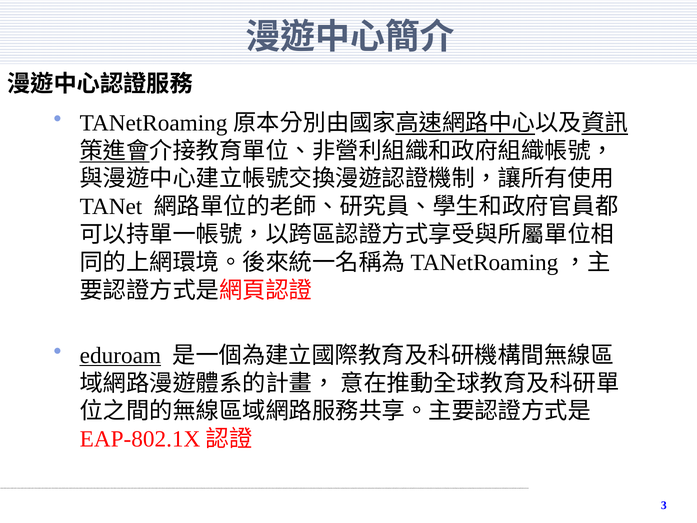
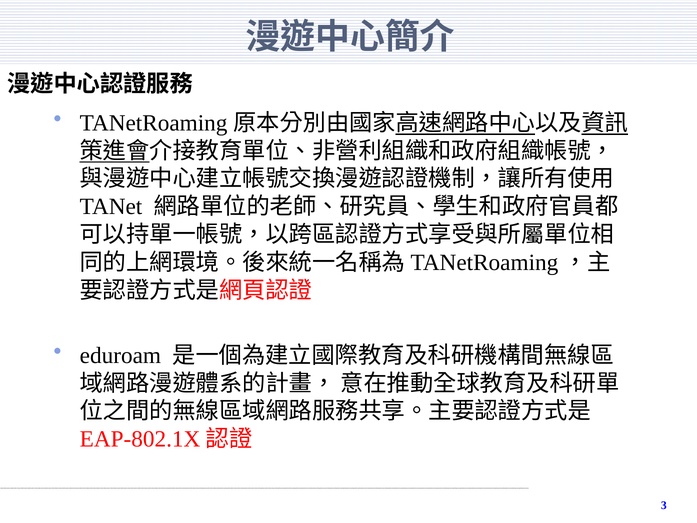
eduroam underline: present -> none
